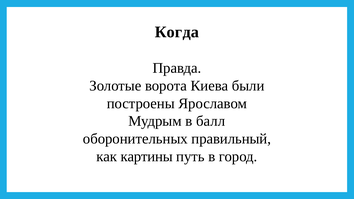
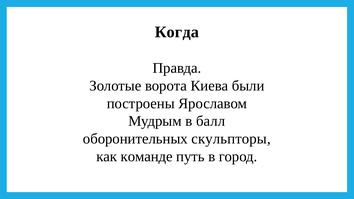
правильный: правильный -> скульпторы
картины: картины -> команде
